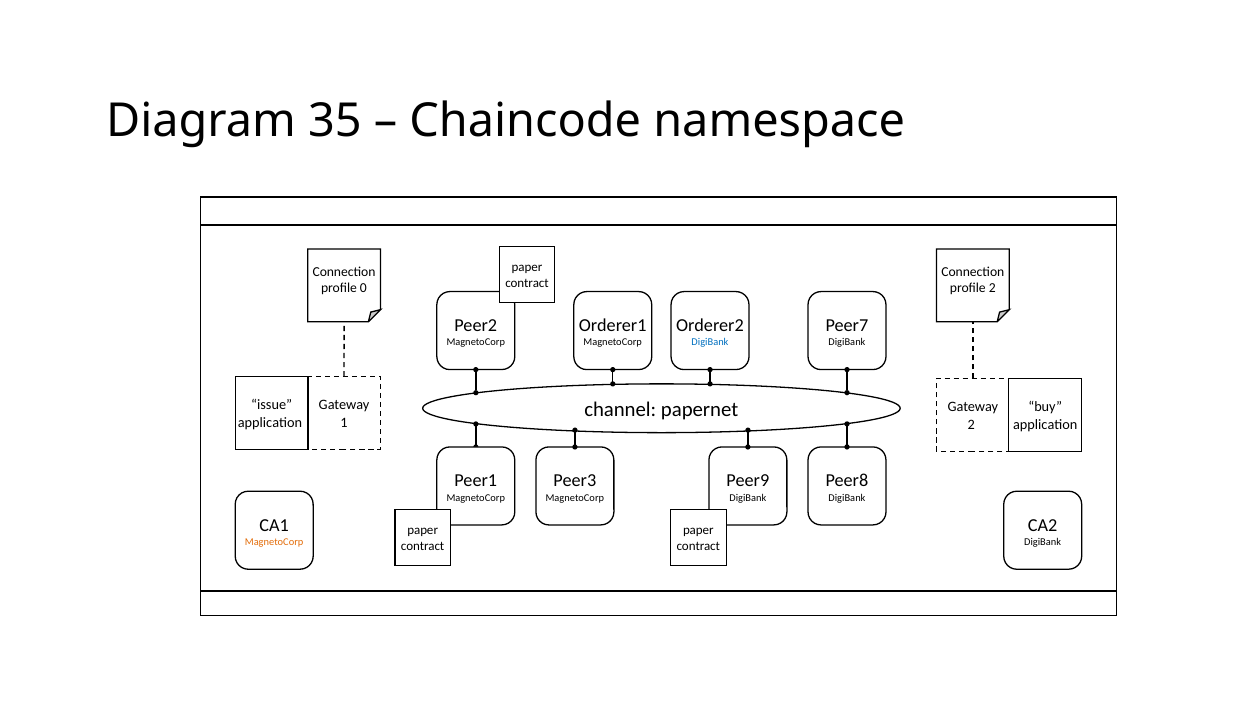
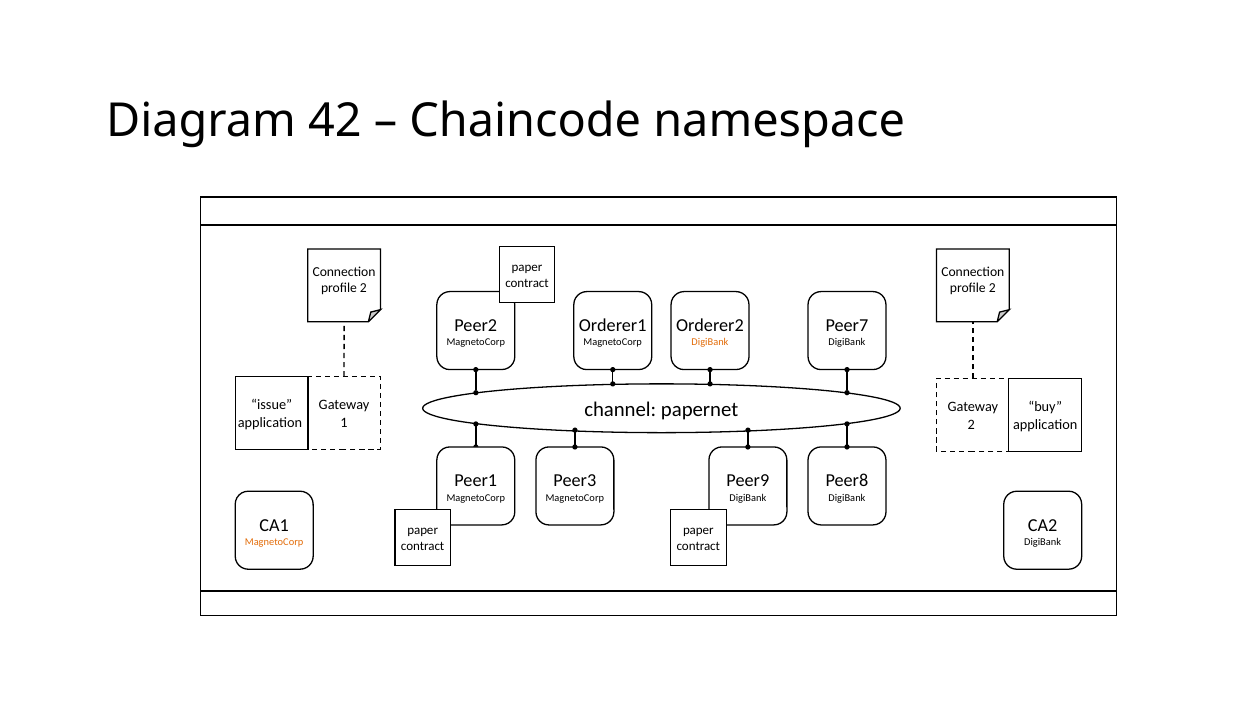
35: 35 -> 42
0 at (363, 288): 0 -> 2
DigiBank at (710, 342) colour: blue -> orange
